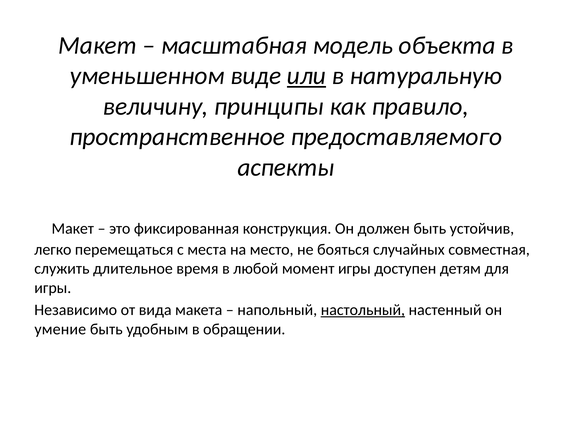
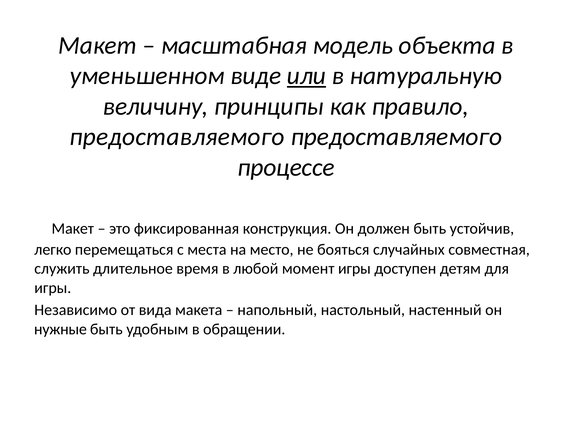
пространственное at (177, 137): пространственное -> предоставляемого
аспекты: аспекты -> процессе
настольный underline: present -> none
умение: умение -> нужные
